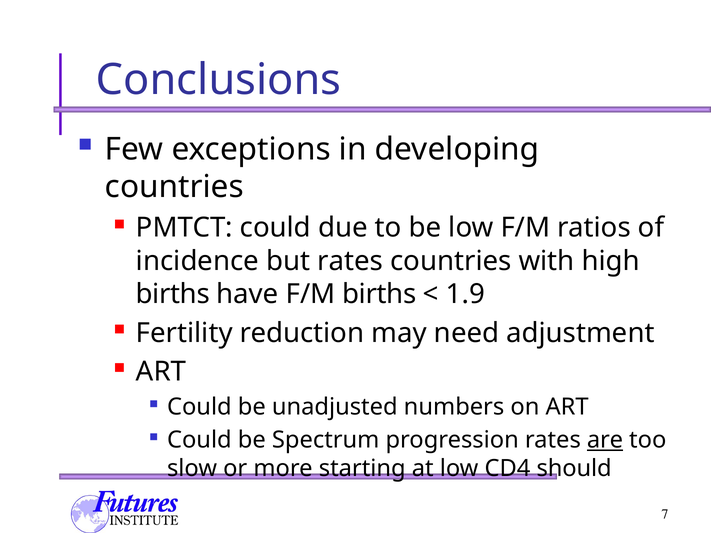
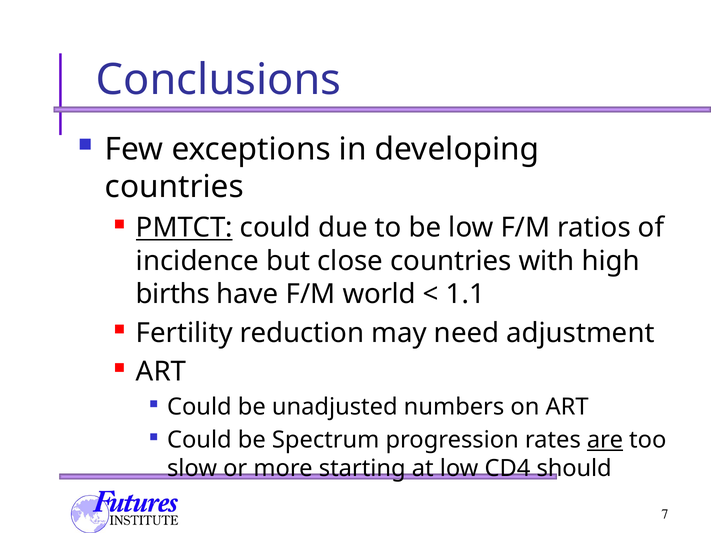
PMTCT underline: none -> present
but rates: rates -> close
F/M births: births -> world
1.9: 1.9 -> 1.1
